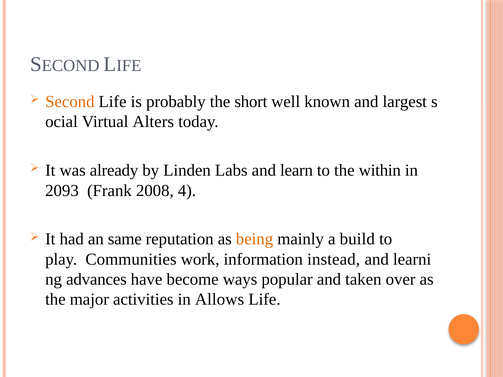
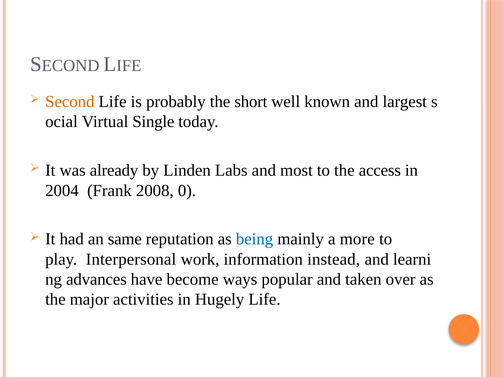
Alters: Alters -> Single
learn: learn -> most
within: within -> access
2093: 2093 -> 2004
4: 4 -> 0
being colour: orange -> blue
build: build -> more
Communities: Communities -> Interpersonal
Allows: Allows -> Hugely
